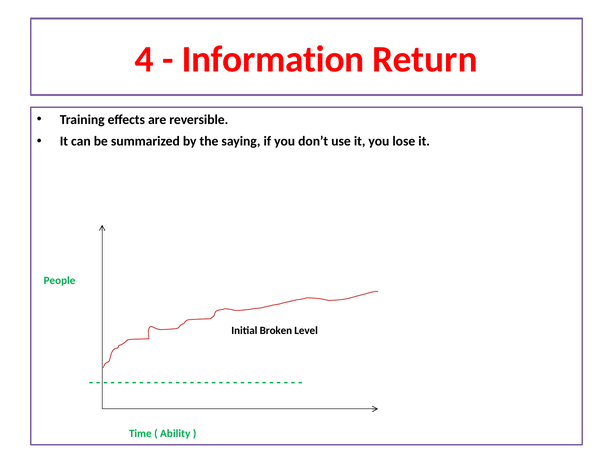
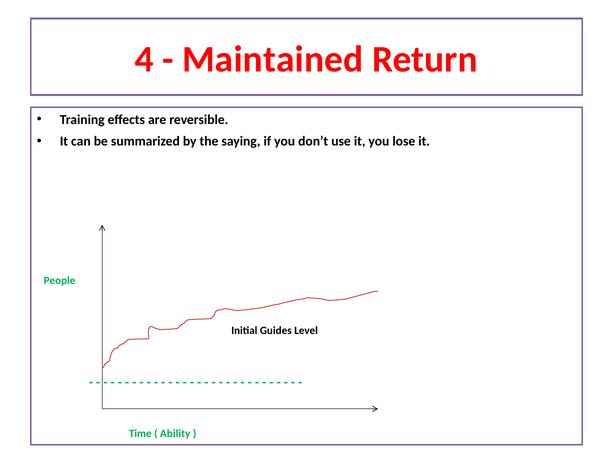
Information: Information -> Maintained
Broken: Broken -> Guides
